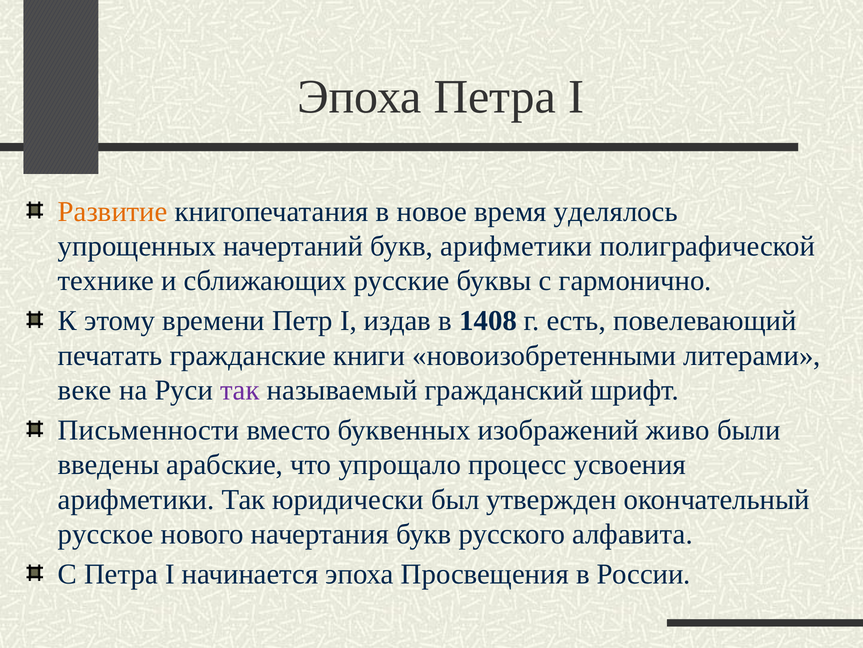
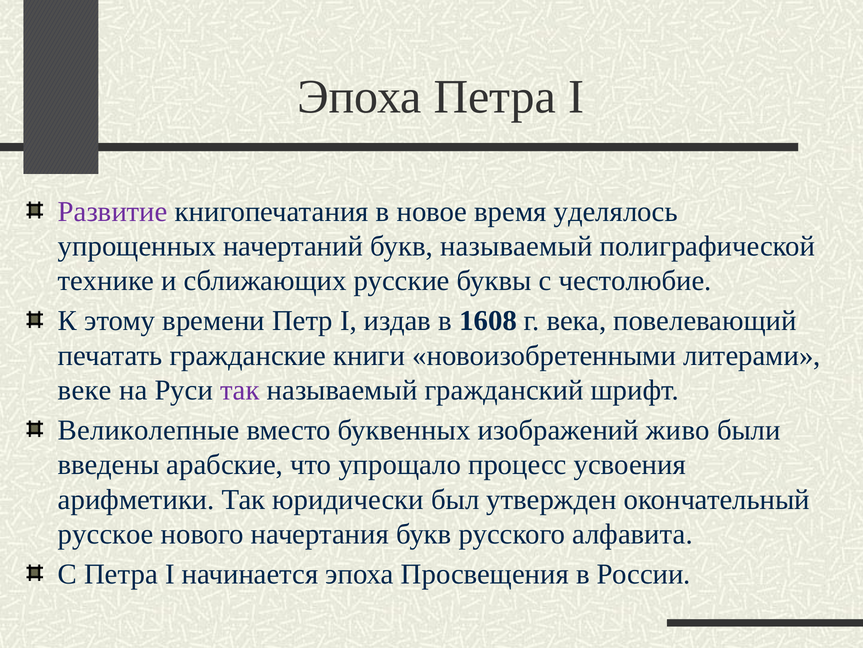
Развитие colour: orange -> purple
букв арифметики: арифметики -> называемый
гармонично: гармонично -> честолюбие
1408: 1408 -> 1608
есть: есть -> века
Письменности: Письменности -> Великолепные
